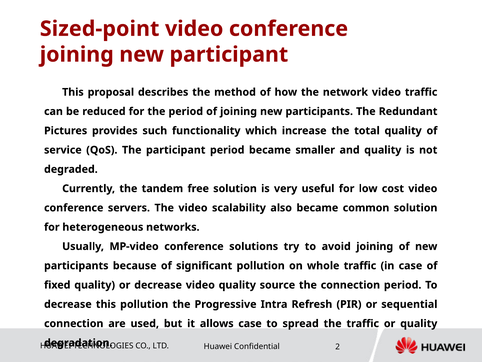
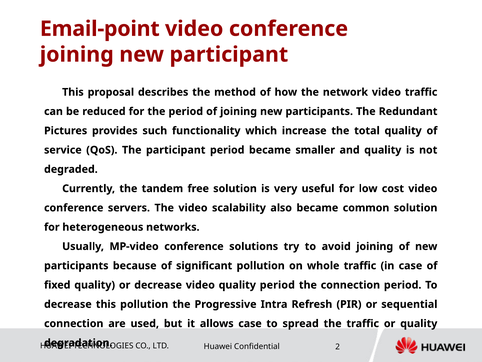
Sized-point: Sized-point -> Email-point
quality source: source -> period
